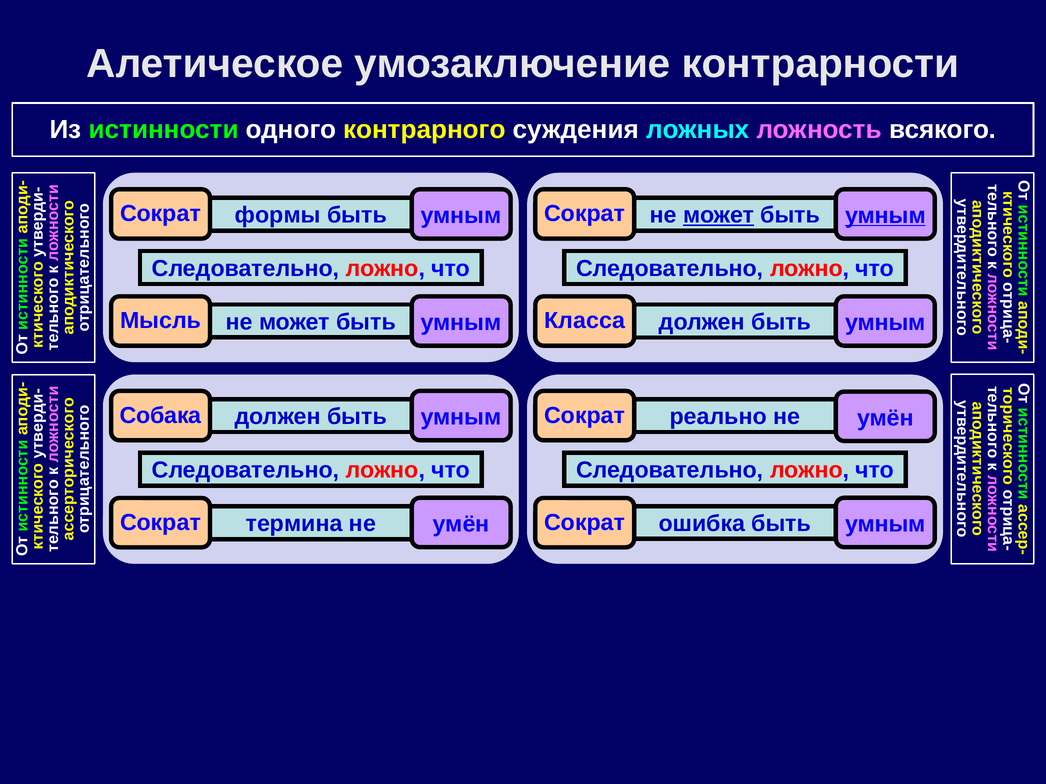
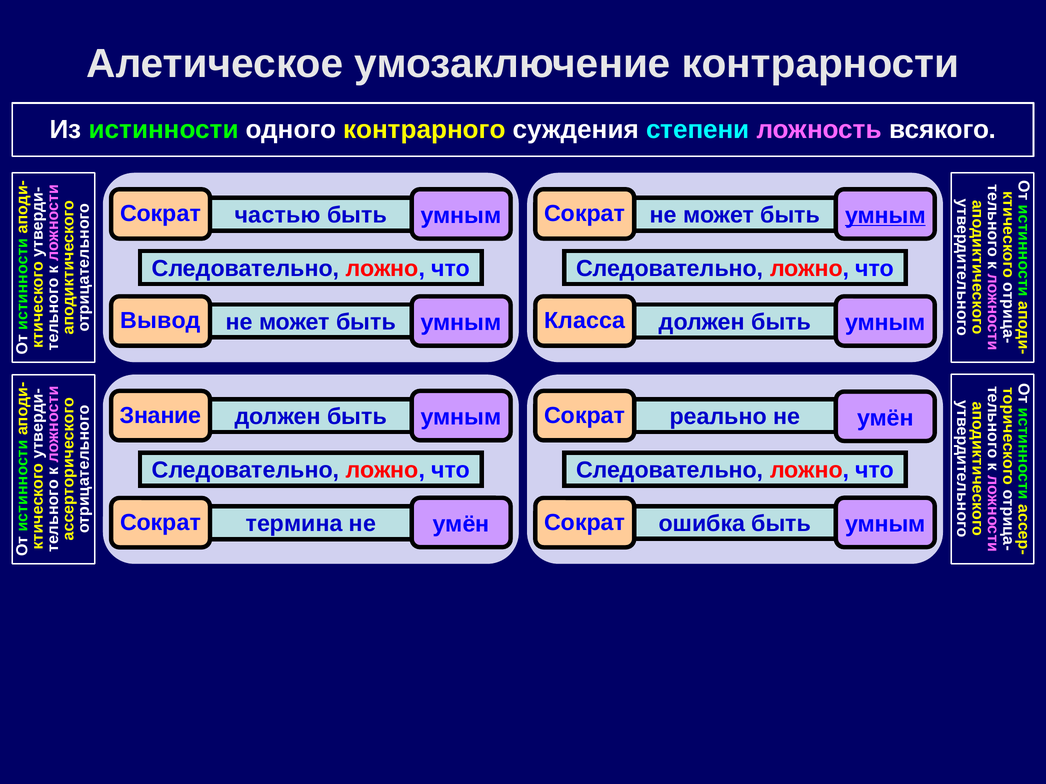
ложных: ложных -> степени
формы: формы -> частью
может at (719, 215) underline: present -> none
Мысль: Мысль -> Вывод
Собака: Собака -> Знание
